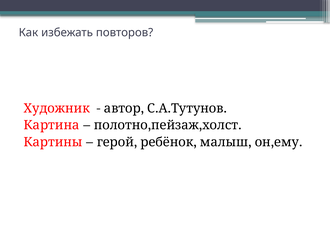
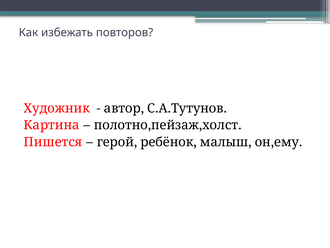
Картины: Картины -> Пишется
